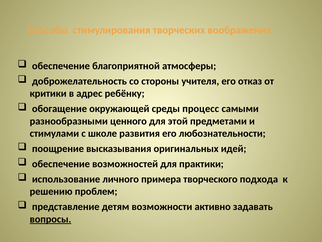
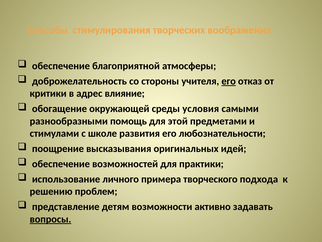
его at (229, 81) underline: none -> present
ребёнку: ребёнку -> влияние
процесс: процесс -> условия
ценного: ценного -> помощь
